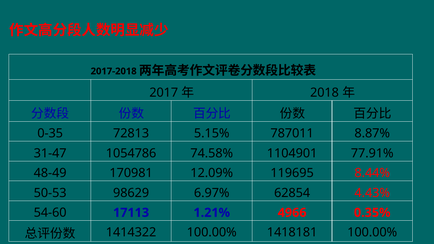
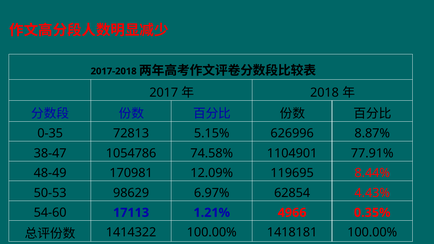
787011: 787011 -> 626996
31-47: 31-47 -> 38-47
